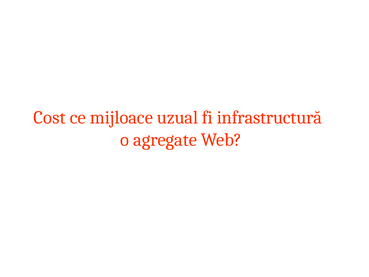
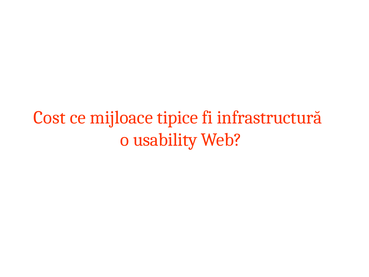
uzual: uzual -> tipice
agregate: agregate -> usability
